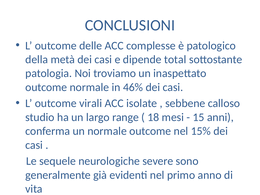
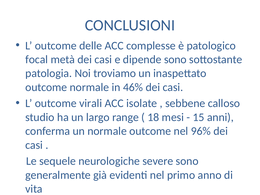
della: della -> focal
dipende total: total -> sono
15%: 15% -> 96%
